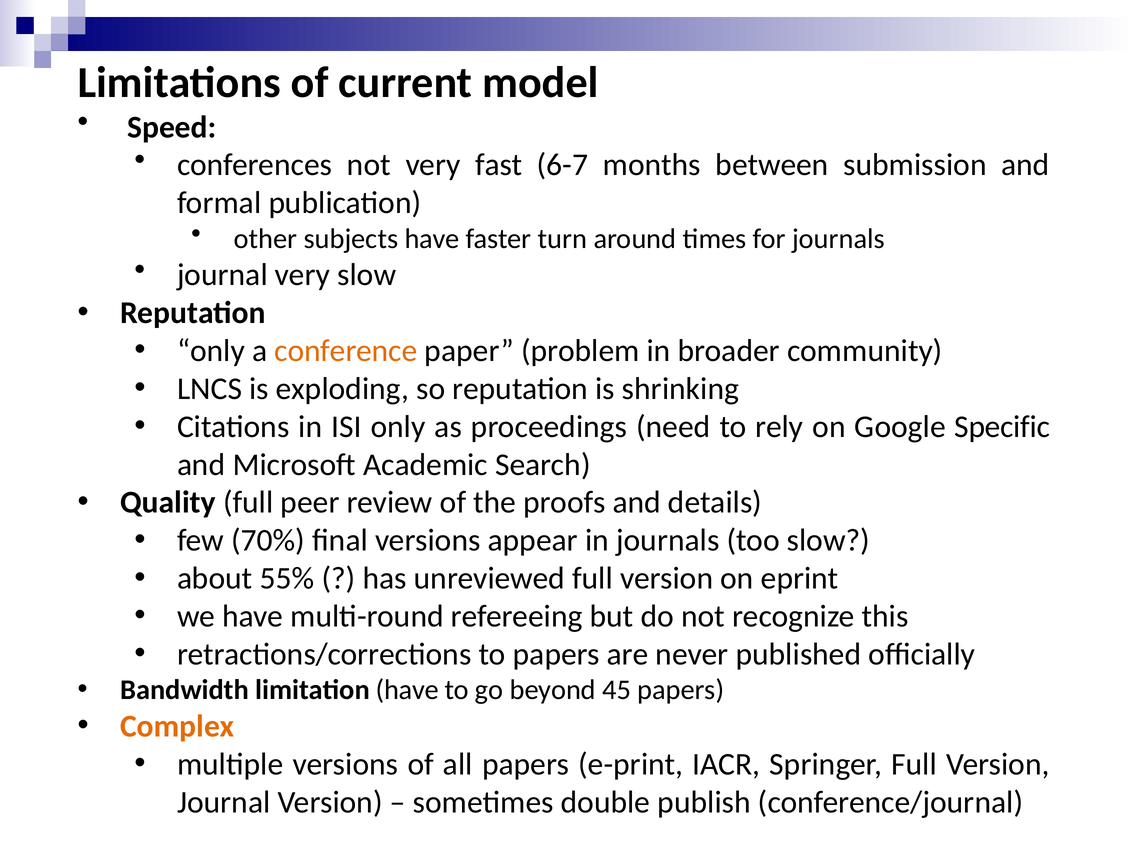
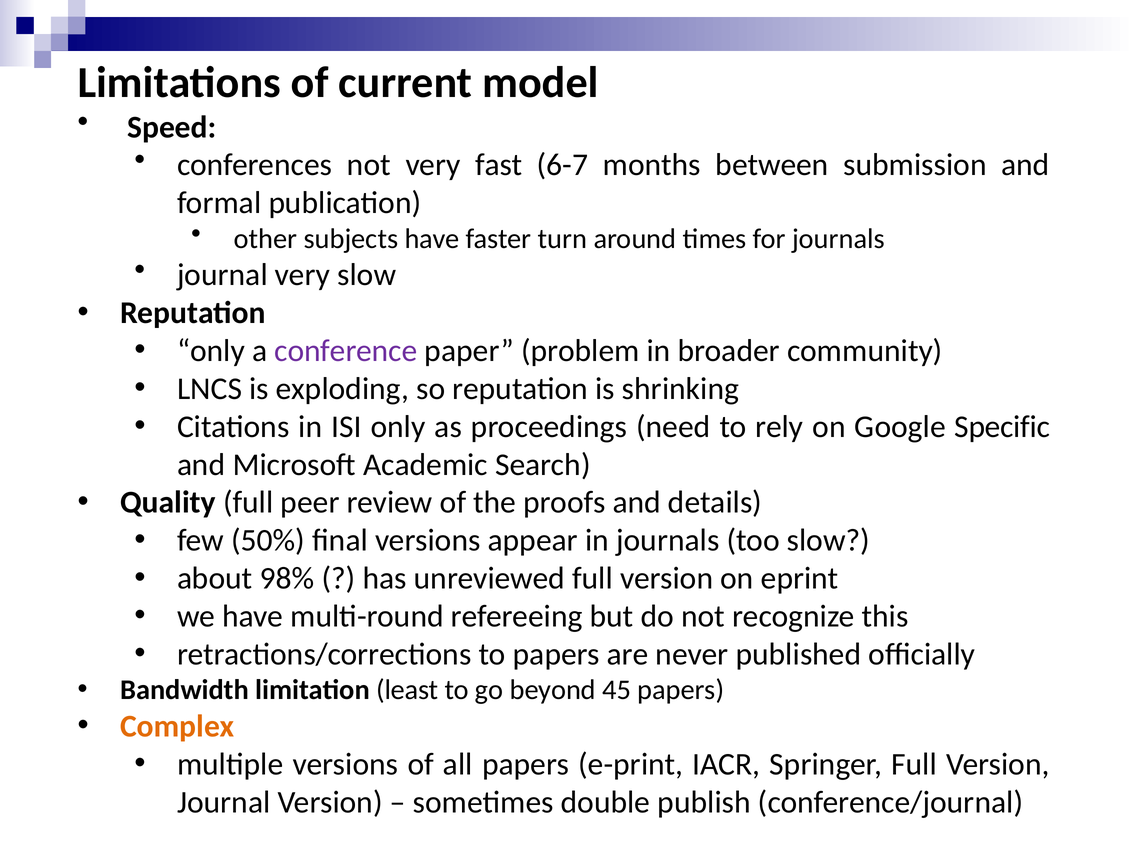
conference colour: orange -> purple
70%: 70% -> 50%
55%: 55% -> 98%
limitation have: have -> least
